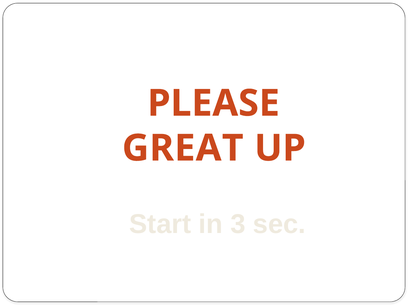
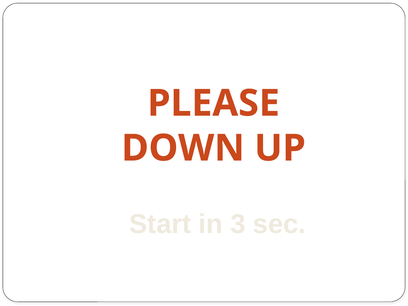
GREAT: GREAT -> DOWN
